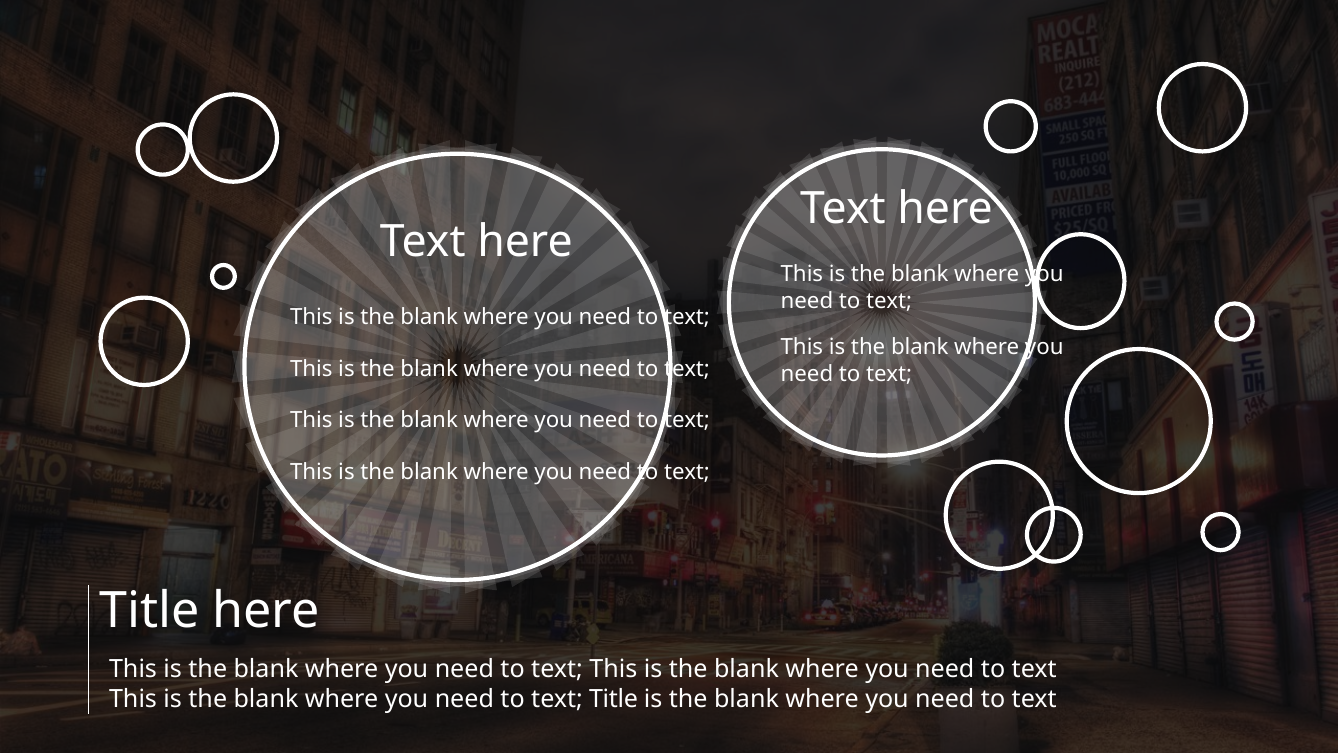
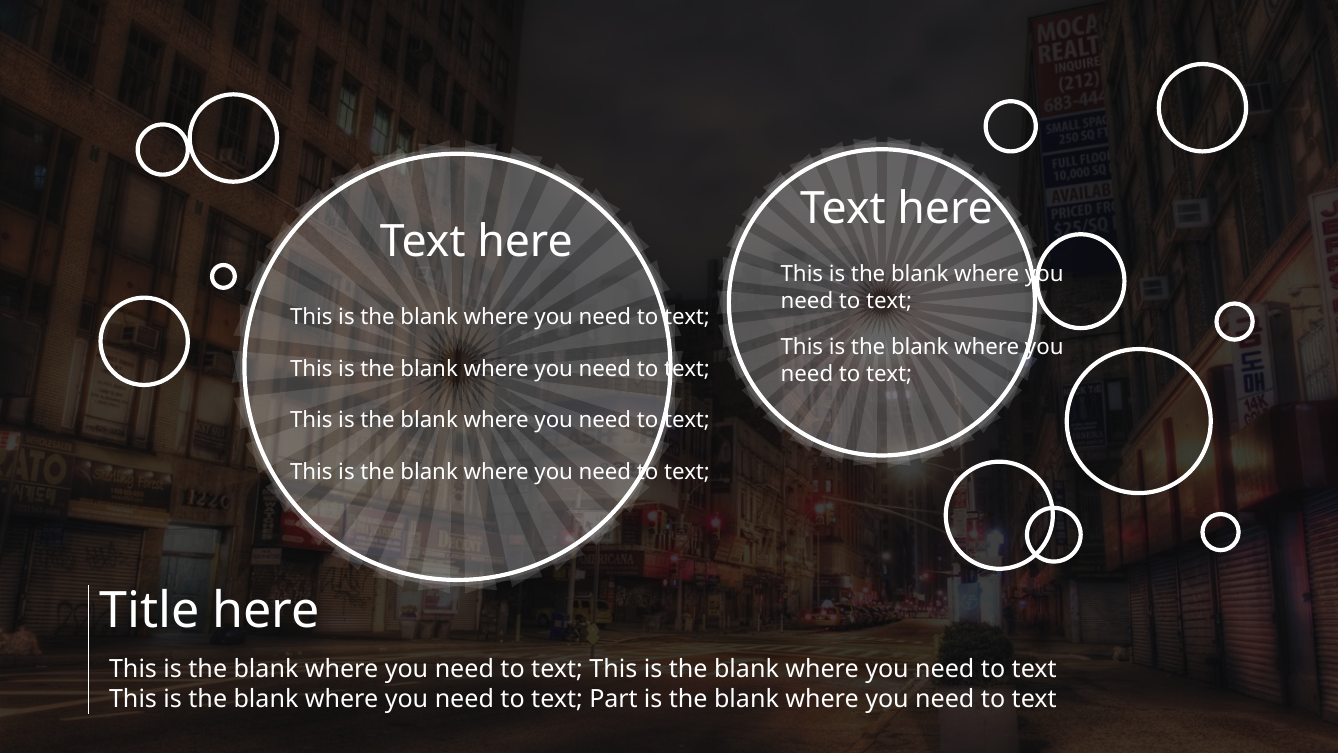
text Title: Title -> Part
